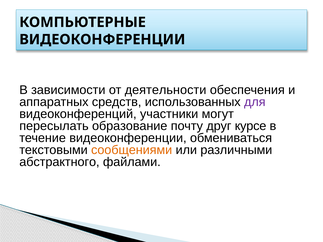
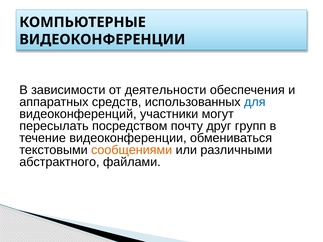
для colour: purple -> blue
образование: образование -> посредством
курсе: курсе -> групп
